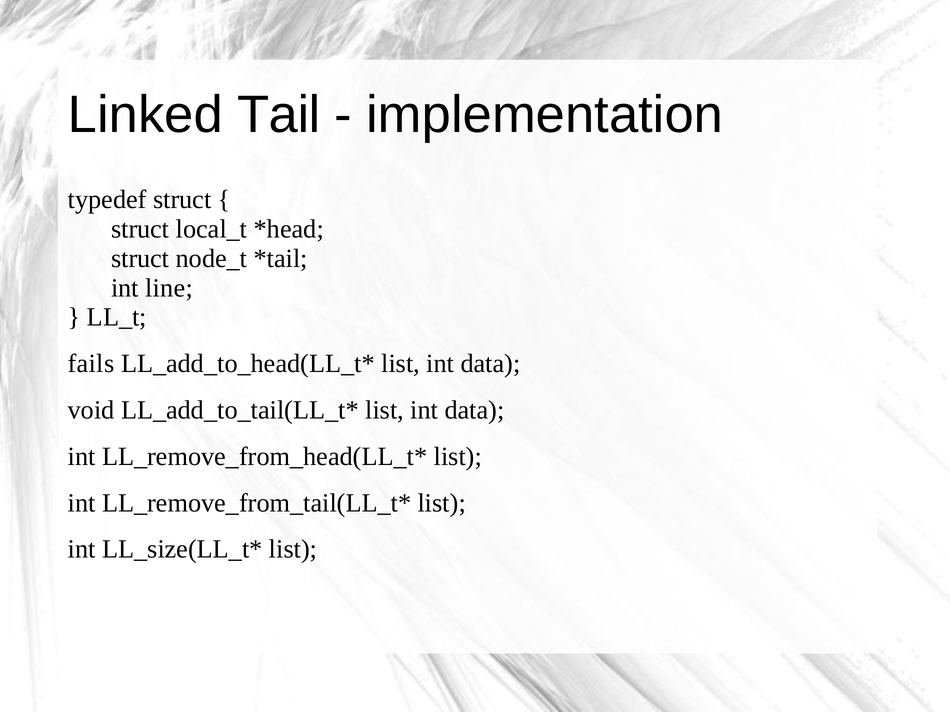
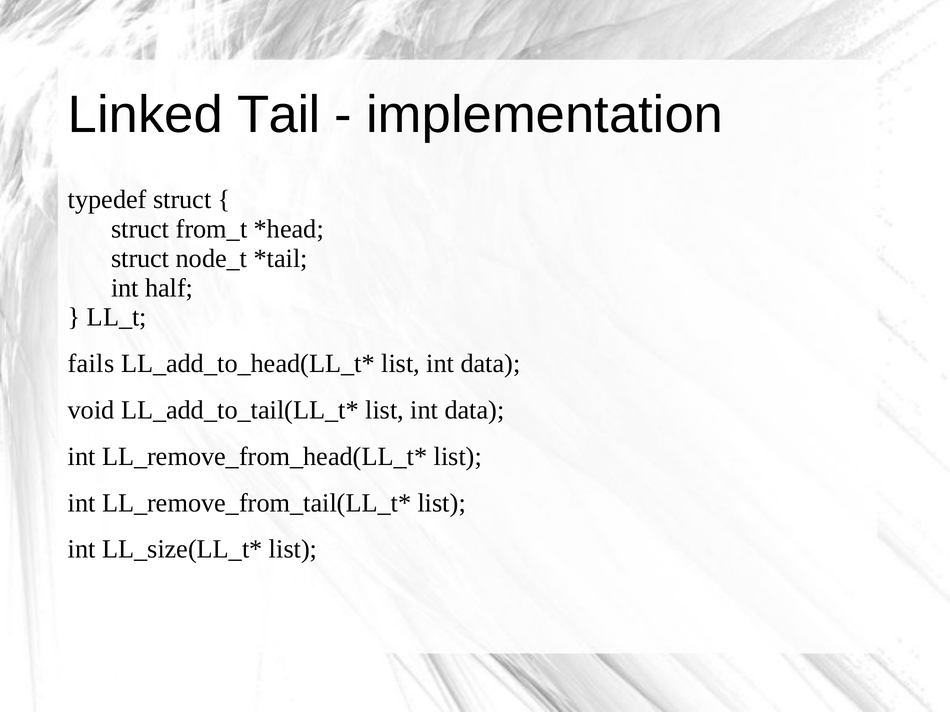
local_t: local_t -> from_t
line: line -> half
